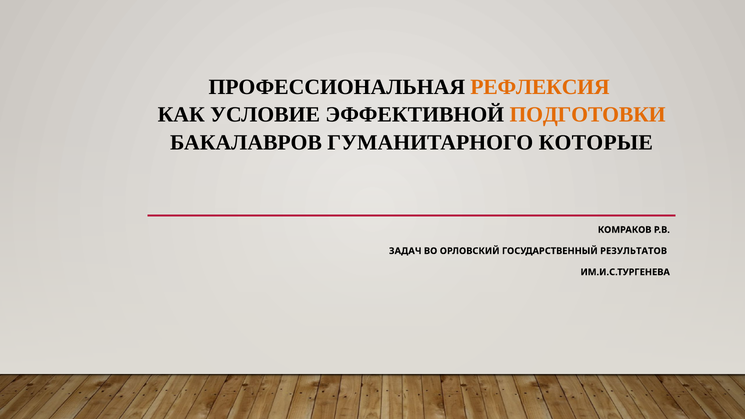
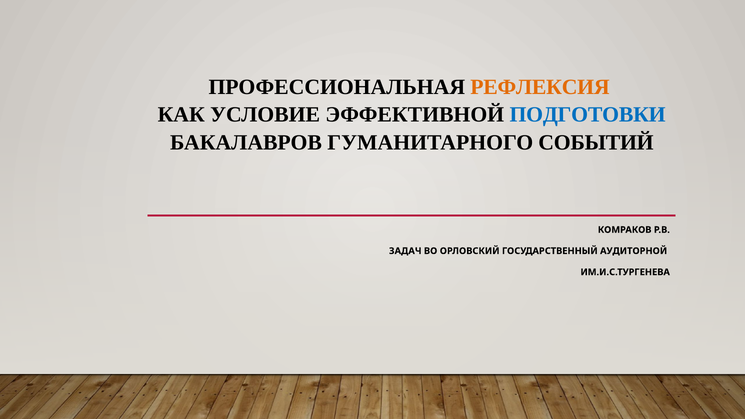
ПОДГОТОВКИ colour: orange -> blue
КОТОРЫЕ: КОТОРЫЕ -> СОБЫТИЙ
РЕЗУЛЬТАТОВ: РЕЗУЛЬТАТОВ -> АУДИТОРНОЙ
